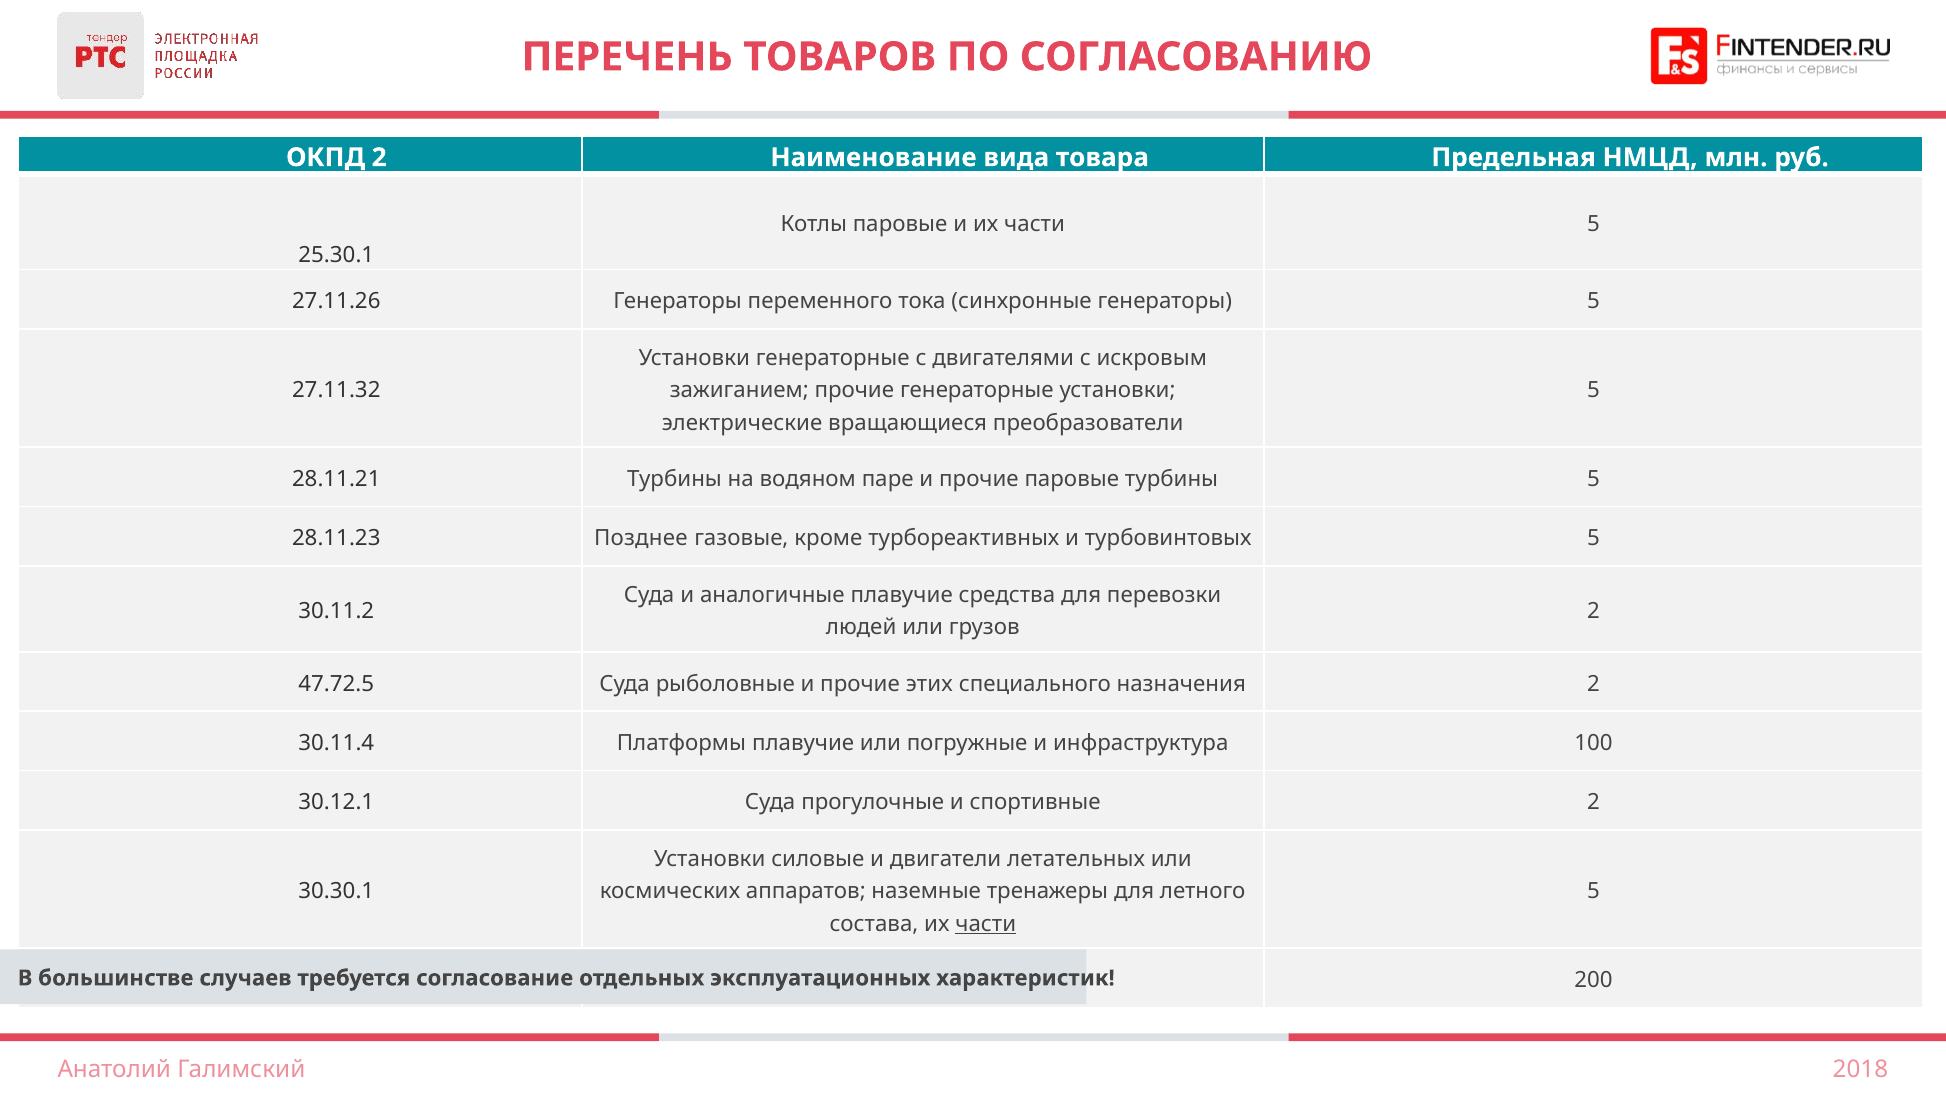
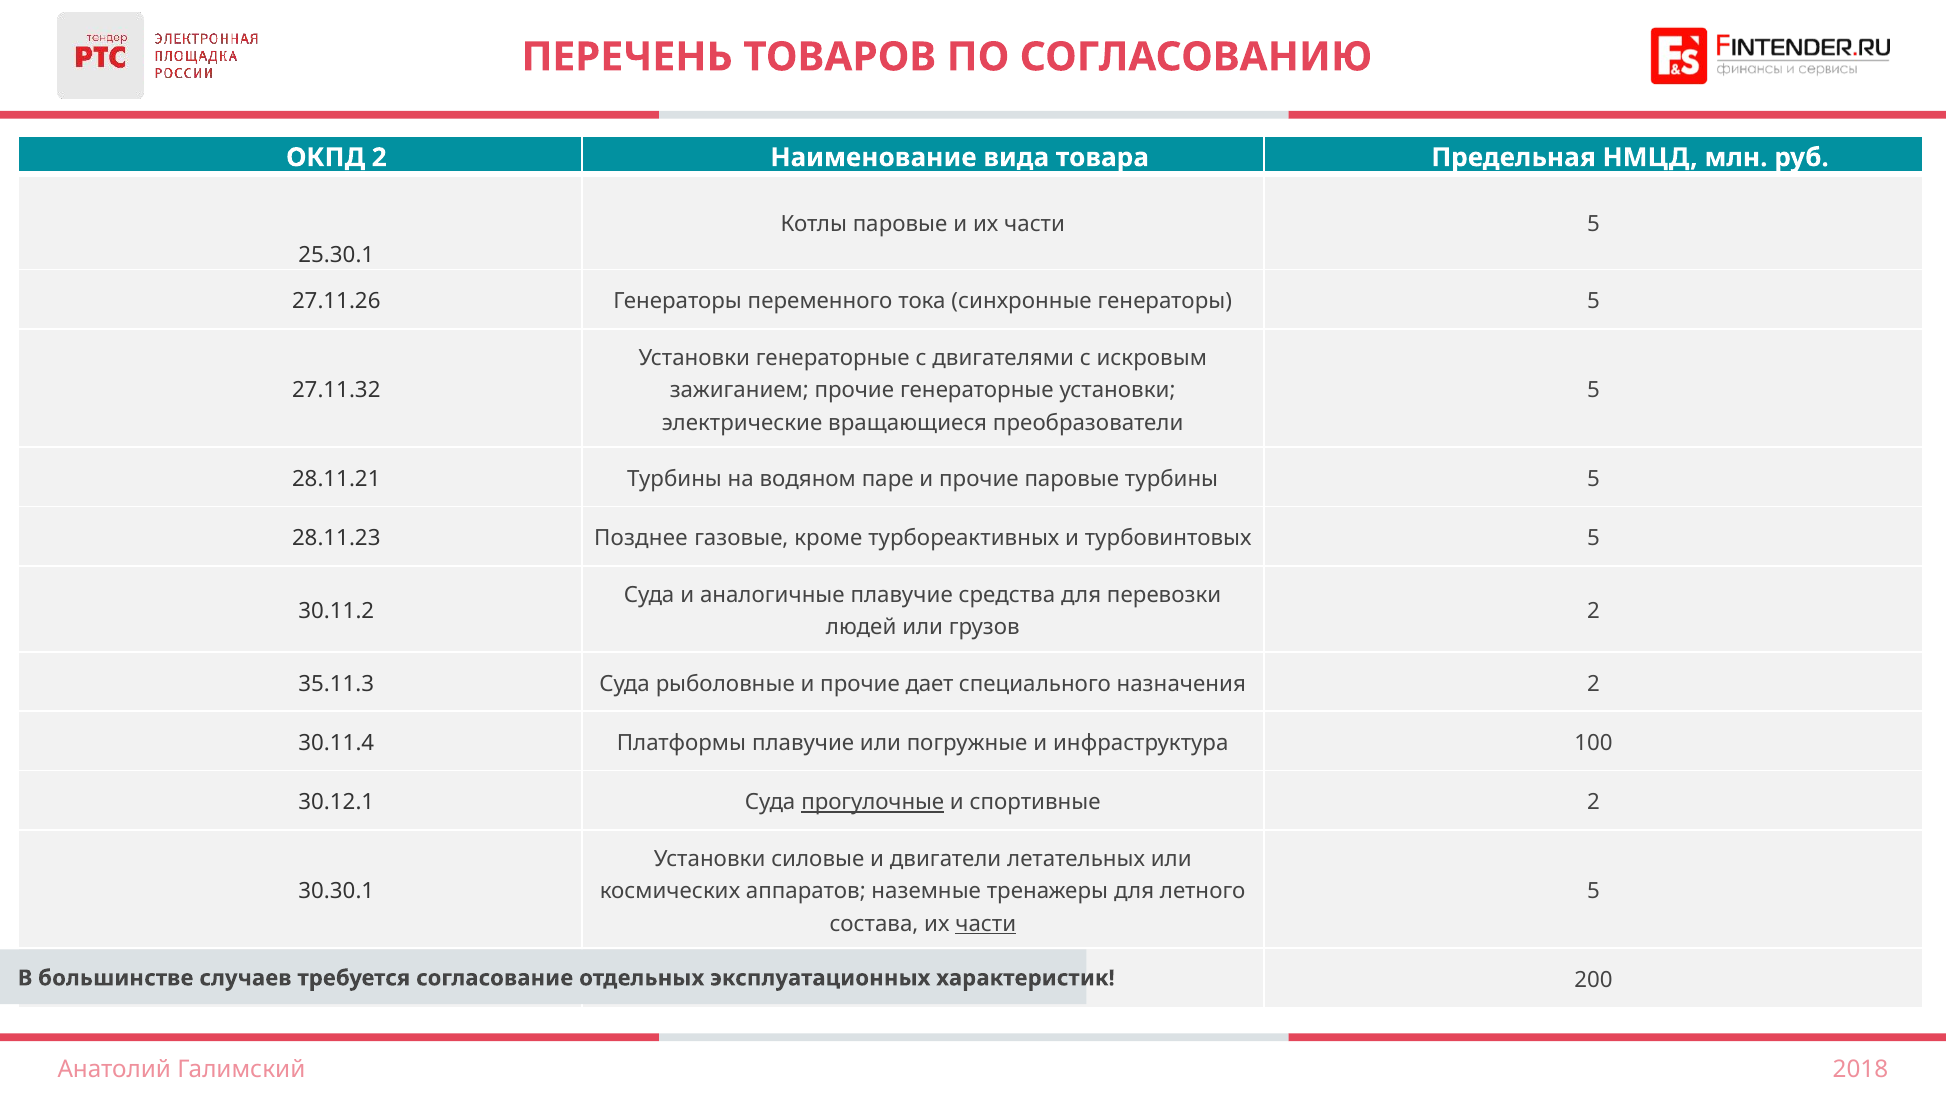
47.72.5: 47.72.5 -> 35.11.3
этих: этих -> дает
прогулочные underline: none -> present
